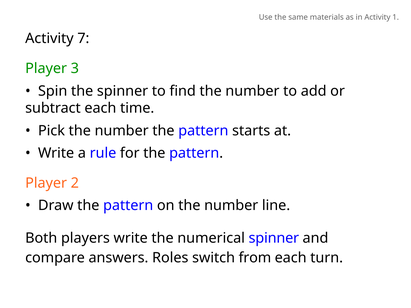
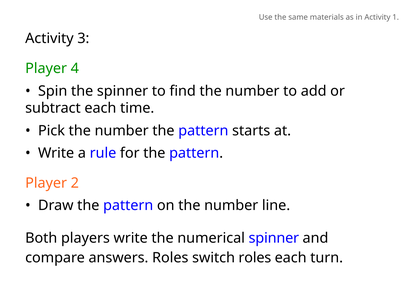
7: 7 -> 3
3: 3 -> 4
switch from: from -> roles
